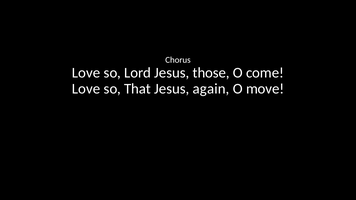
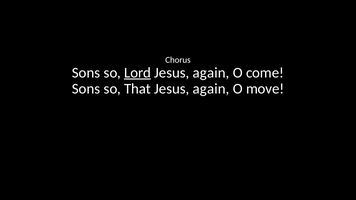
Love at (86, 73): Love -> Sons
Lord underline: none -> present
those at (211, 73): those -> again
Love at (86, 89): Love -> Sons
